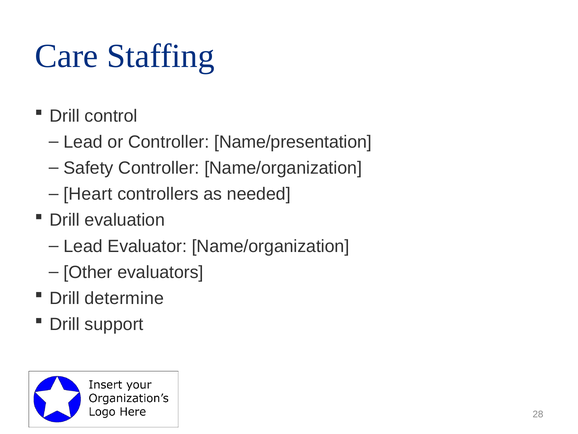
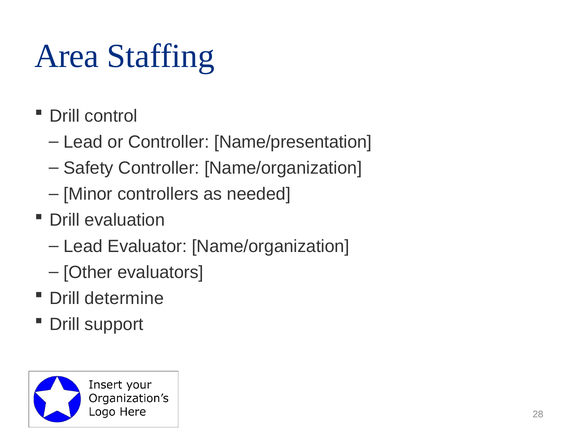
Care: Care -> Area
Heart: Heart -> Minor
